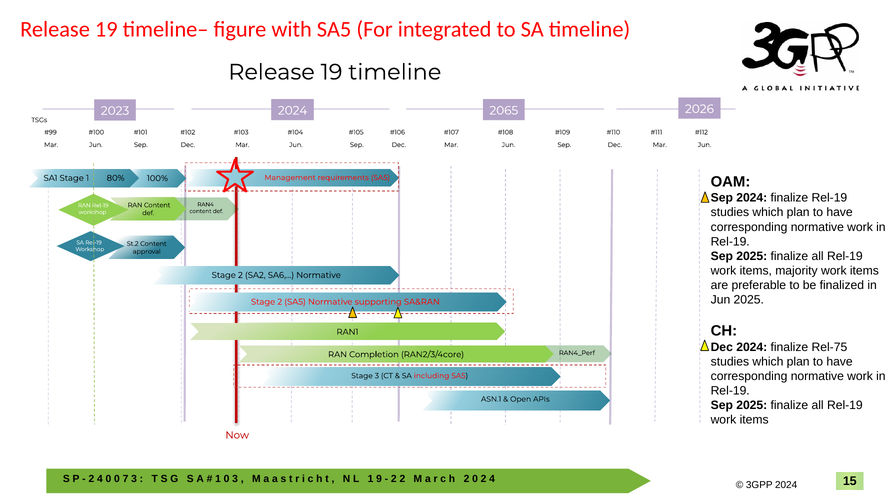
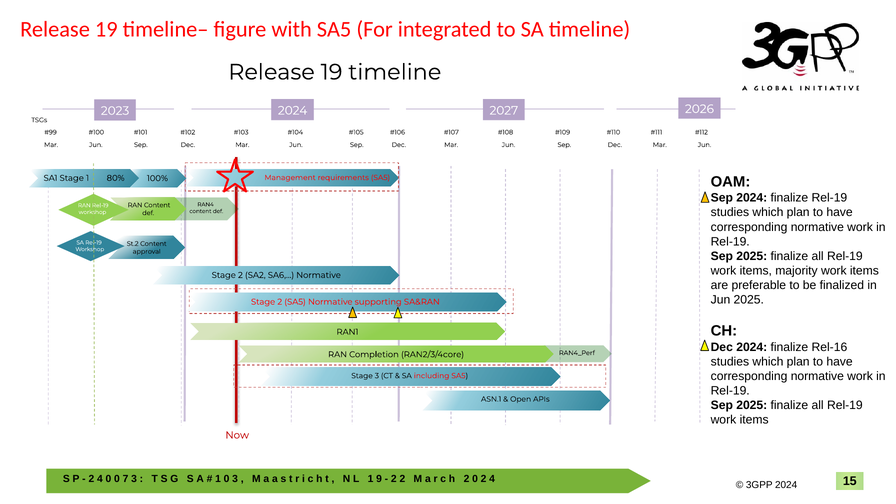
2065: 2065 -> 2027
Rel-75: Rel-75 -> Rel-16
